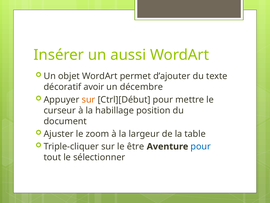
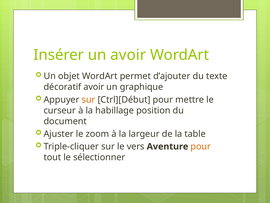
un aussi: aussi -> avoir
décembre: décembre -> graphique
être: être -> vers
pour at (201, 146) colour: blue -> orange
